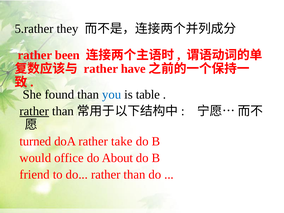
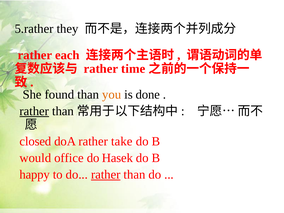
been: been -> each
have: have -> time
you colour: blue -> orange
table: table -> done
turned: turned -> closed
About: About -> Hasek
friend: friend -> happy
rather at (106, 175) underline: none -> present
